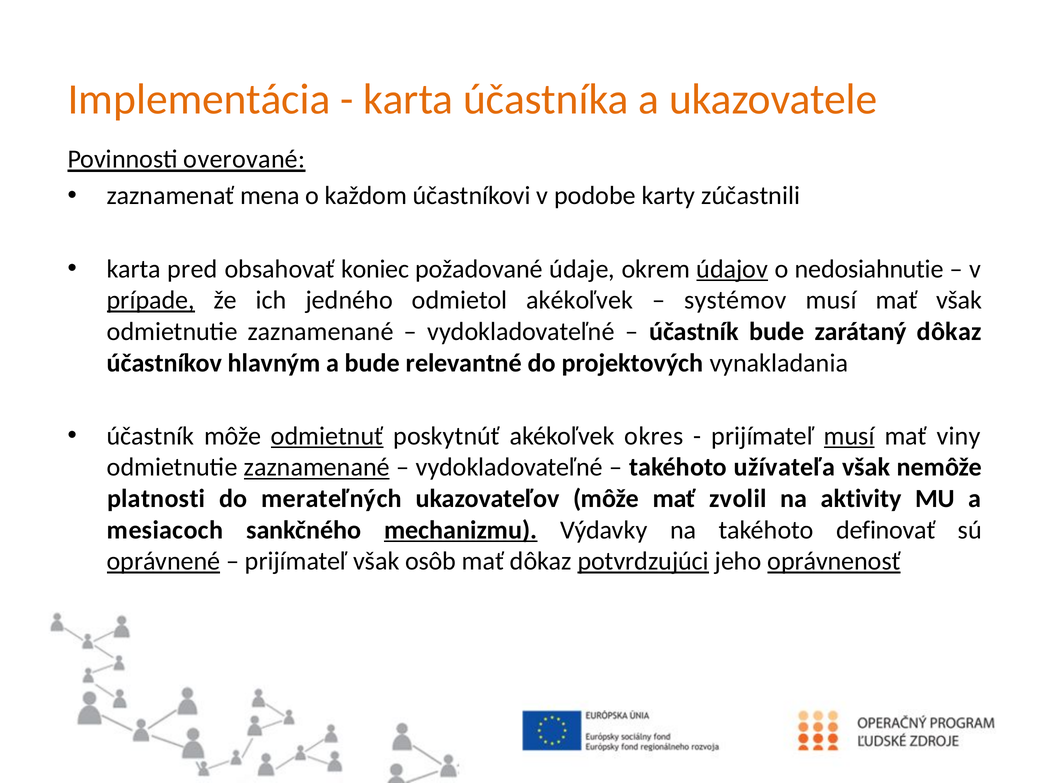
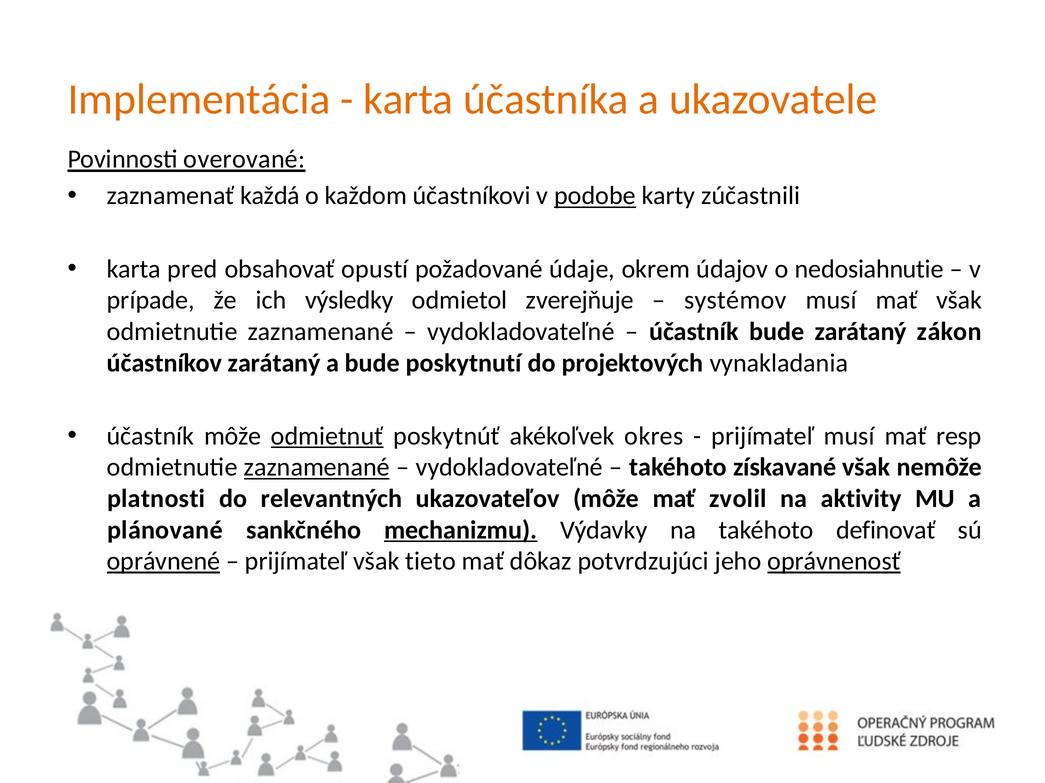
mena: mena -> každá
podobe underline: none -> present
koniec: koniec -> opustí
údajov underline: present -> none
prípade underline: present -> none
jedného: jedného -> výsledky
odmietol akékoľvek: akékoľvek -> zverejňuje
zarátaný dôkaz: dôkaz -> zákon
účastníkov hlavným: hlavným -> zarátaný
relevantné: relevantné -> poskytnutí
musí at (849, 436) underline: present -> none
viny: viny -> resp
užívateľa: užívateľa -> získavané
merateľných: merateľných -> relevantných
mesiacoch: mesiacoch -> plánované
osôb: osôb -> tieto
potvrdzujúci underline: present -> none
